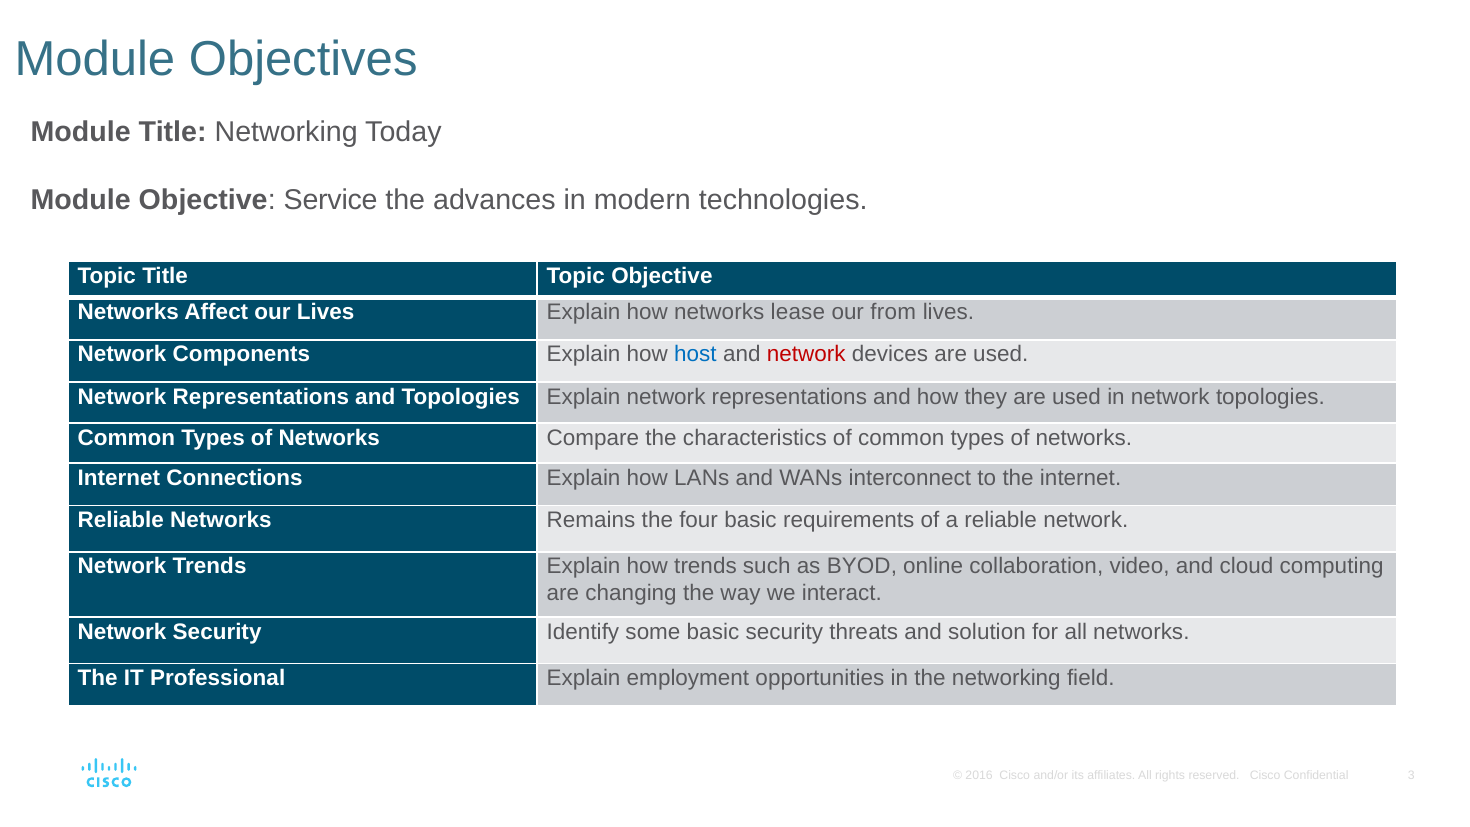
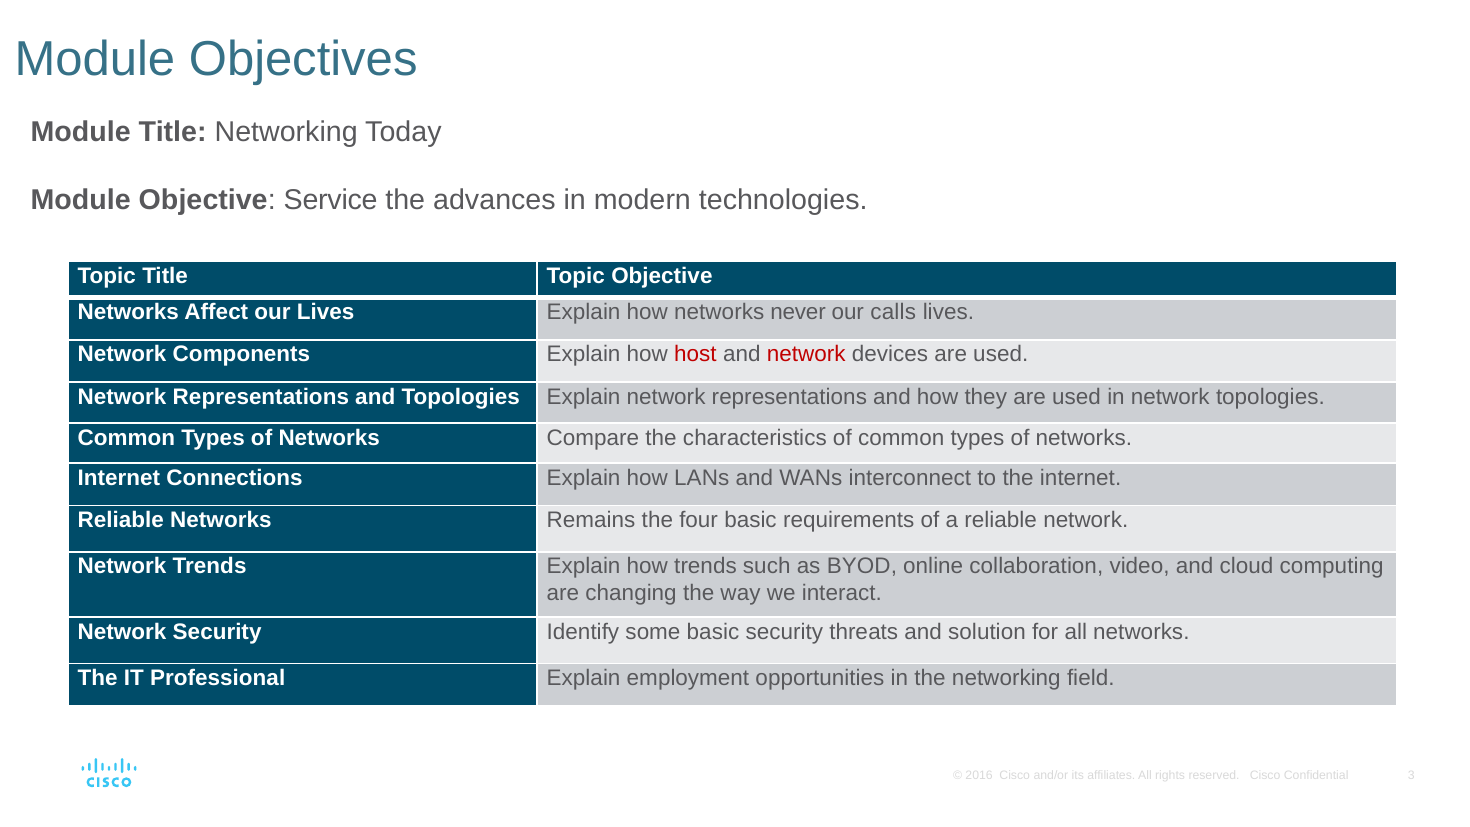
lease: lease -> never
from: from -> calls
host colour: blue -> red
